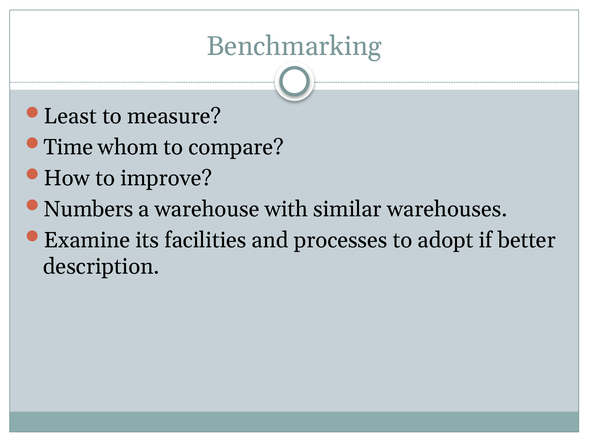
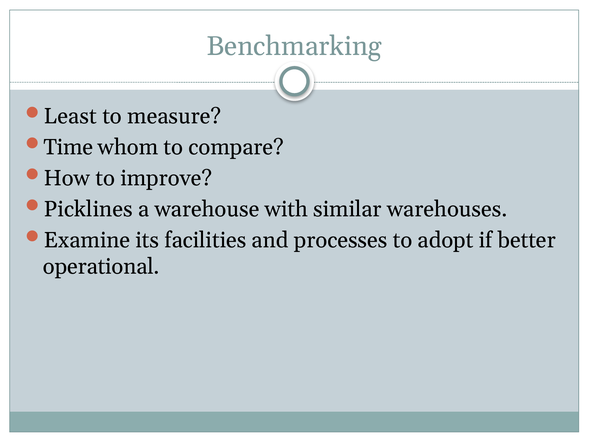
Numbers: Numbers -> Picklines
description: description -> operational
